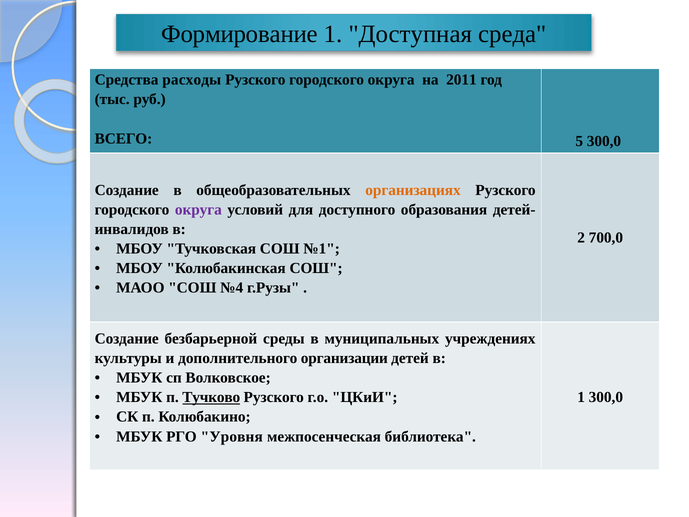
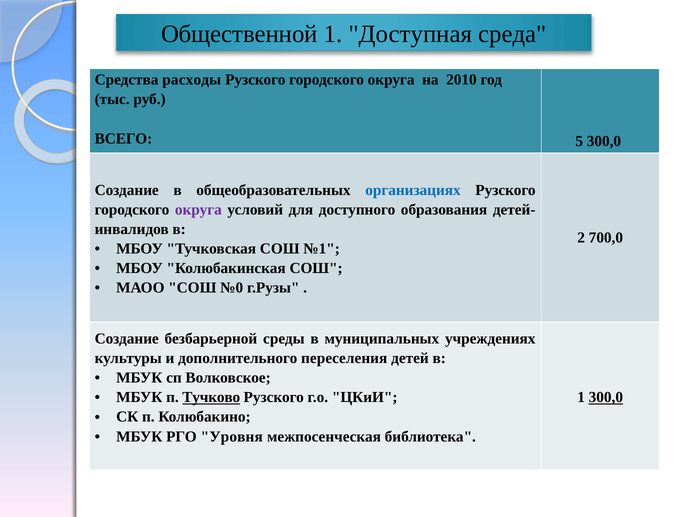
Формирование: Формирование -> Общественной
2011: 2011 -> 2010
организациях colour: orange -> blue
№4: №4 -> №0
организации: организации -> переселения
300,0 at (606, 397) underline: none -> present
